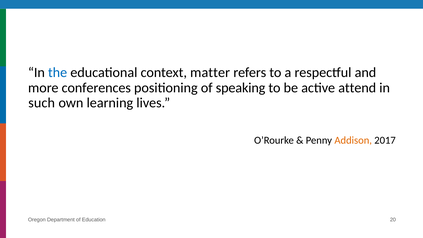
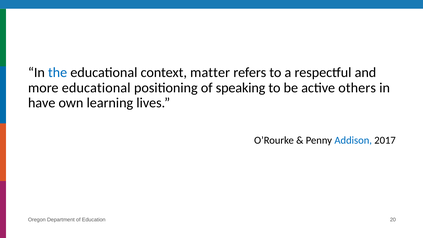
more conferences: conferences -> educational
attend: attend -> others
such: such -> have
Addison colour: orange -> blue
